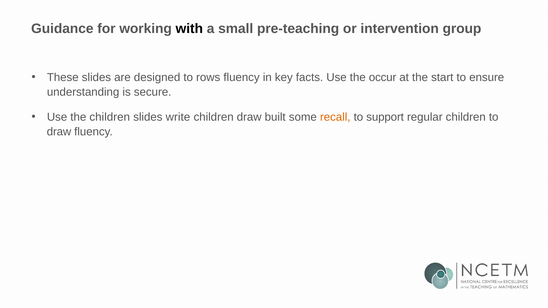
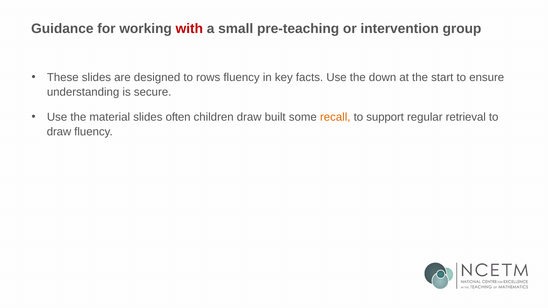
with colour: black -> red
occur: occur -> down
the children: children -> material
write: write -> often
regular children: children -> retrieval
